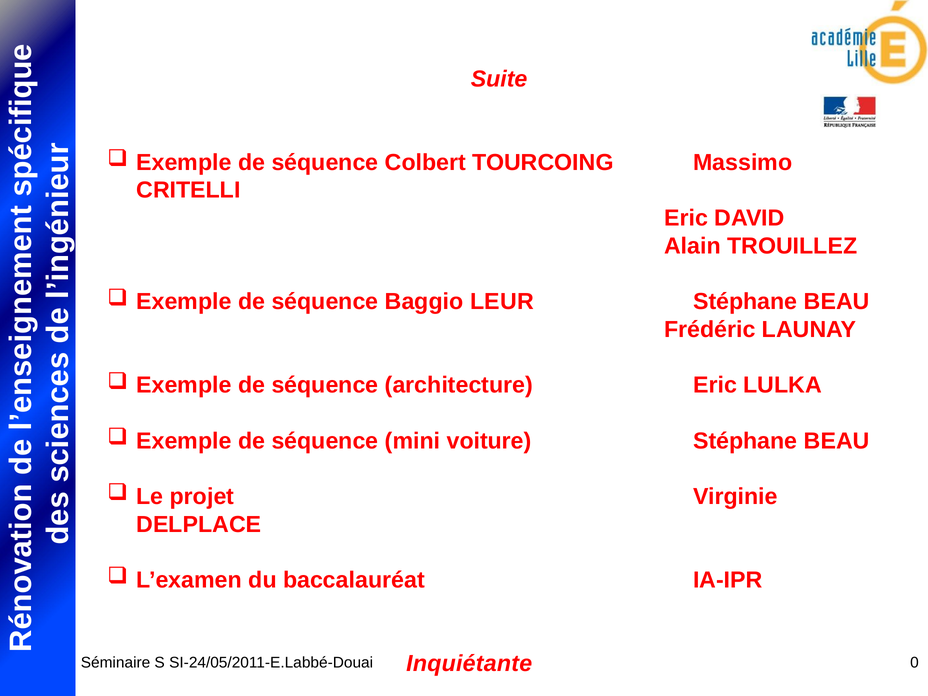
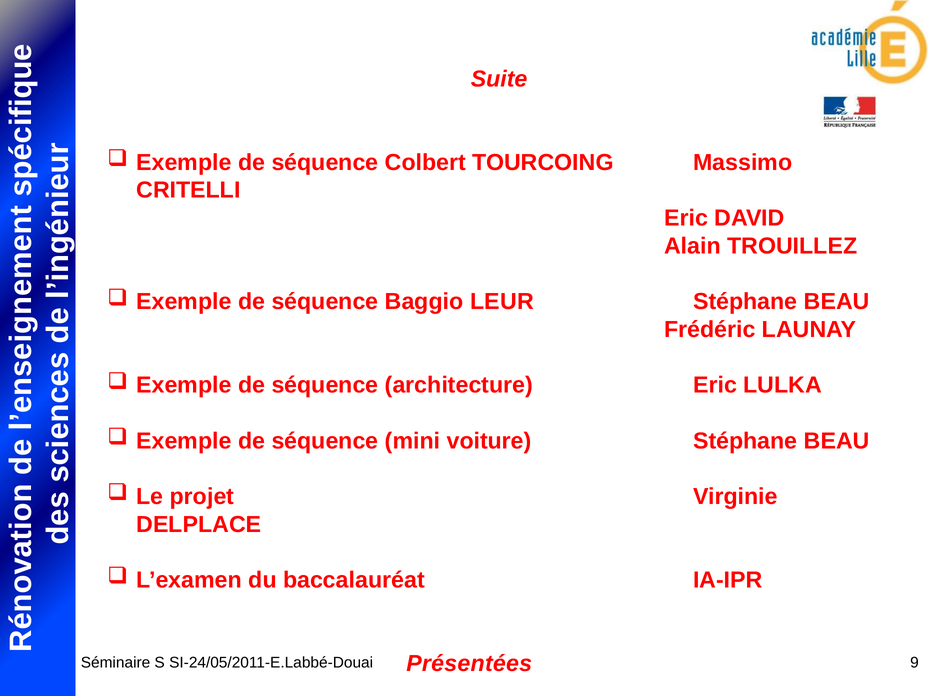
Inquiétante: Inquiétante -> Présentées
0: 0 -> 9
